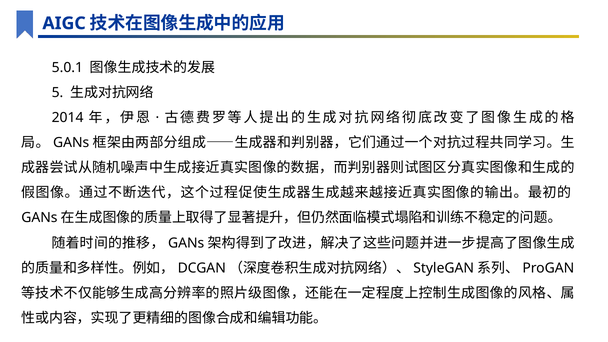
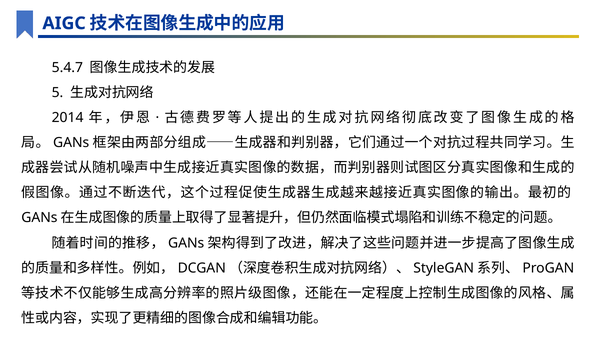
5.0.1: 5.0.1 -> 5.4.7
